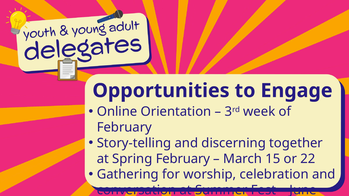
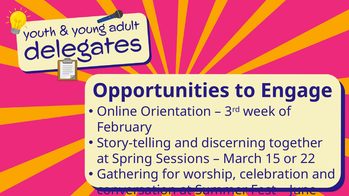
Spring February: February -> Sessions
